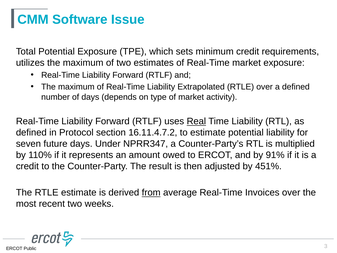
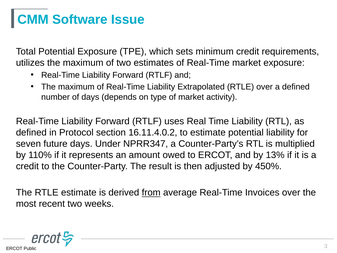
Real underline: present -> none
16.11.4.7.2: 16.11.4.7.2 -> 16.11.4.0.2
91%: 91% -> 13%
451%: 451% -> 450%
